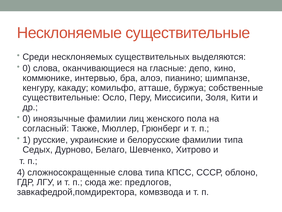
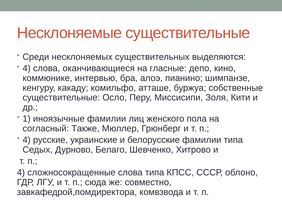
0 at (27, 68): 0 -> 4
0 at (27, 119): 0 -> 1
1 at (27, 140): 1 -> 4
предлогов: предлогов -> совместно
